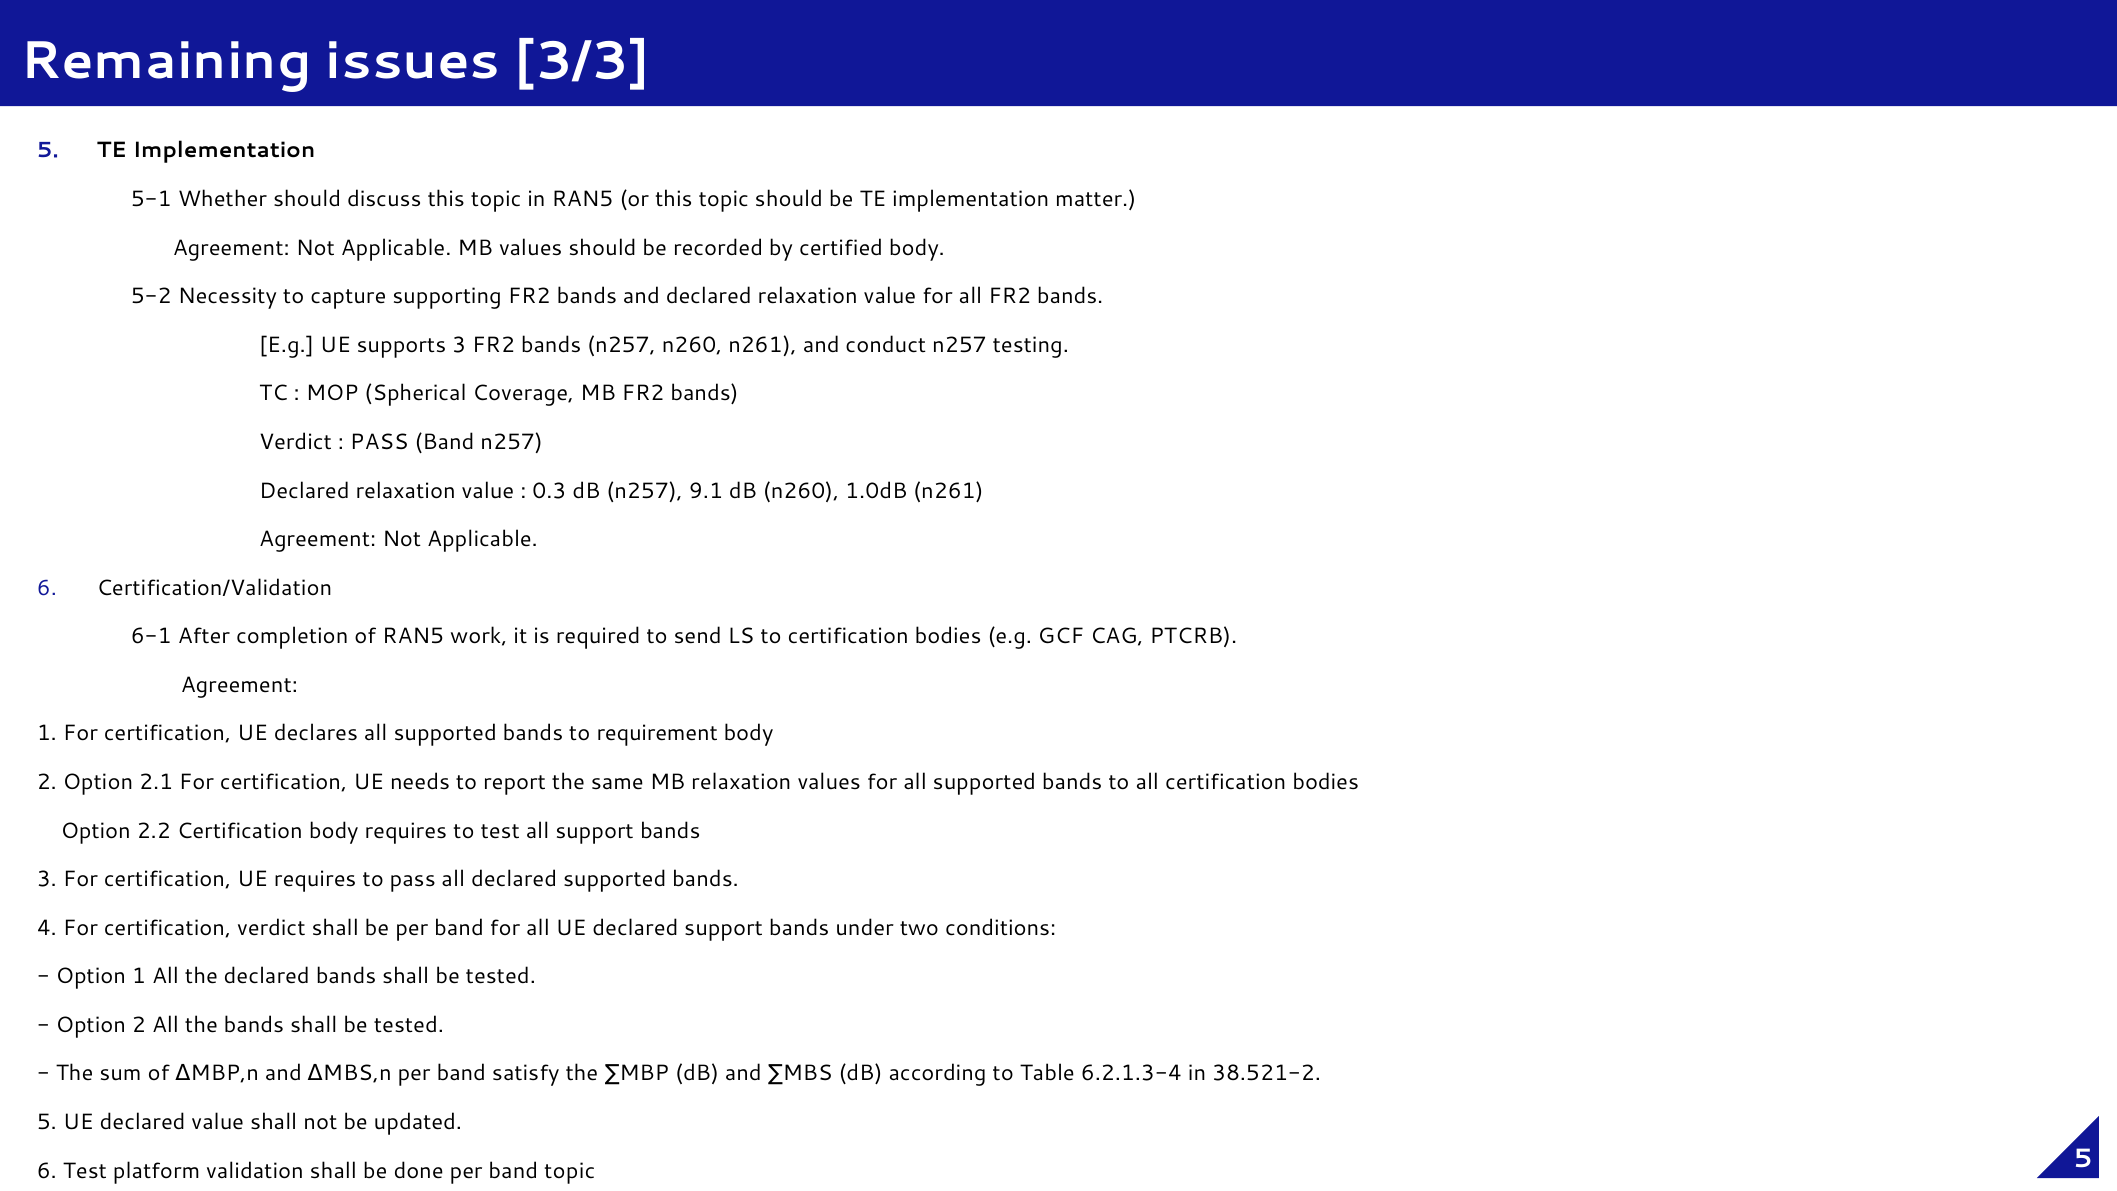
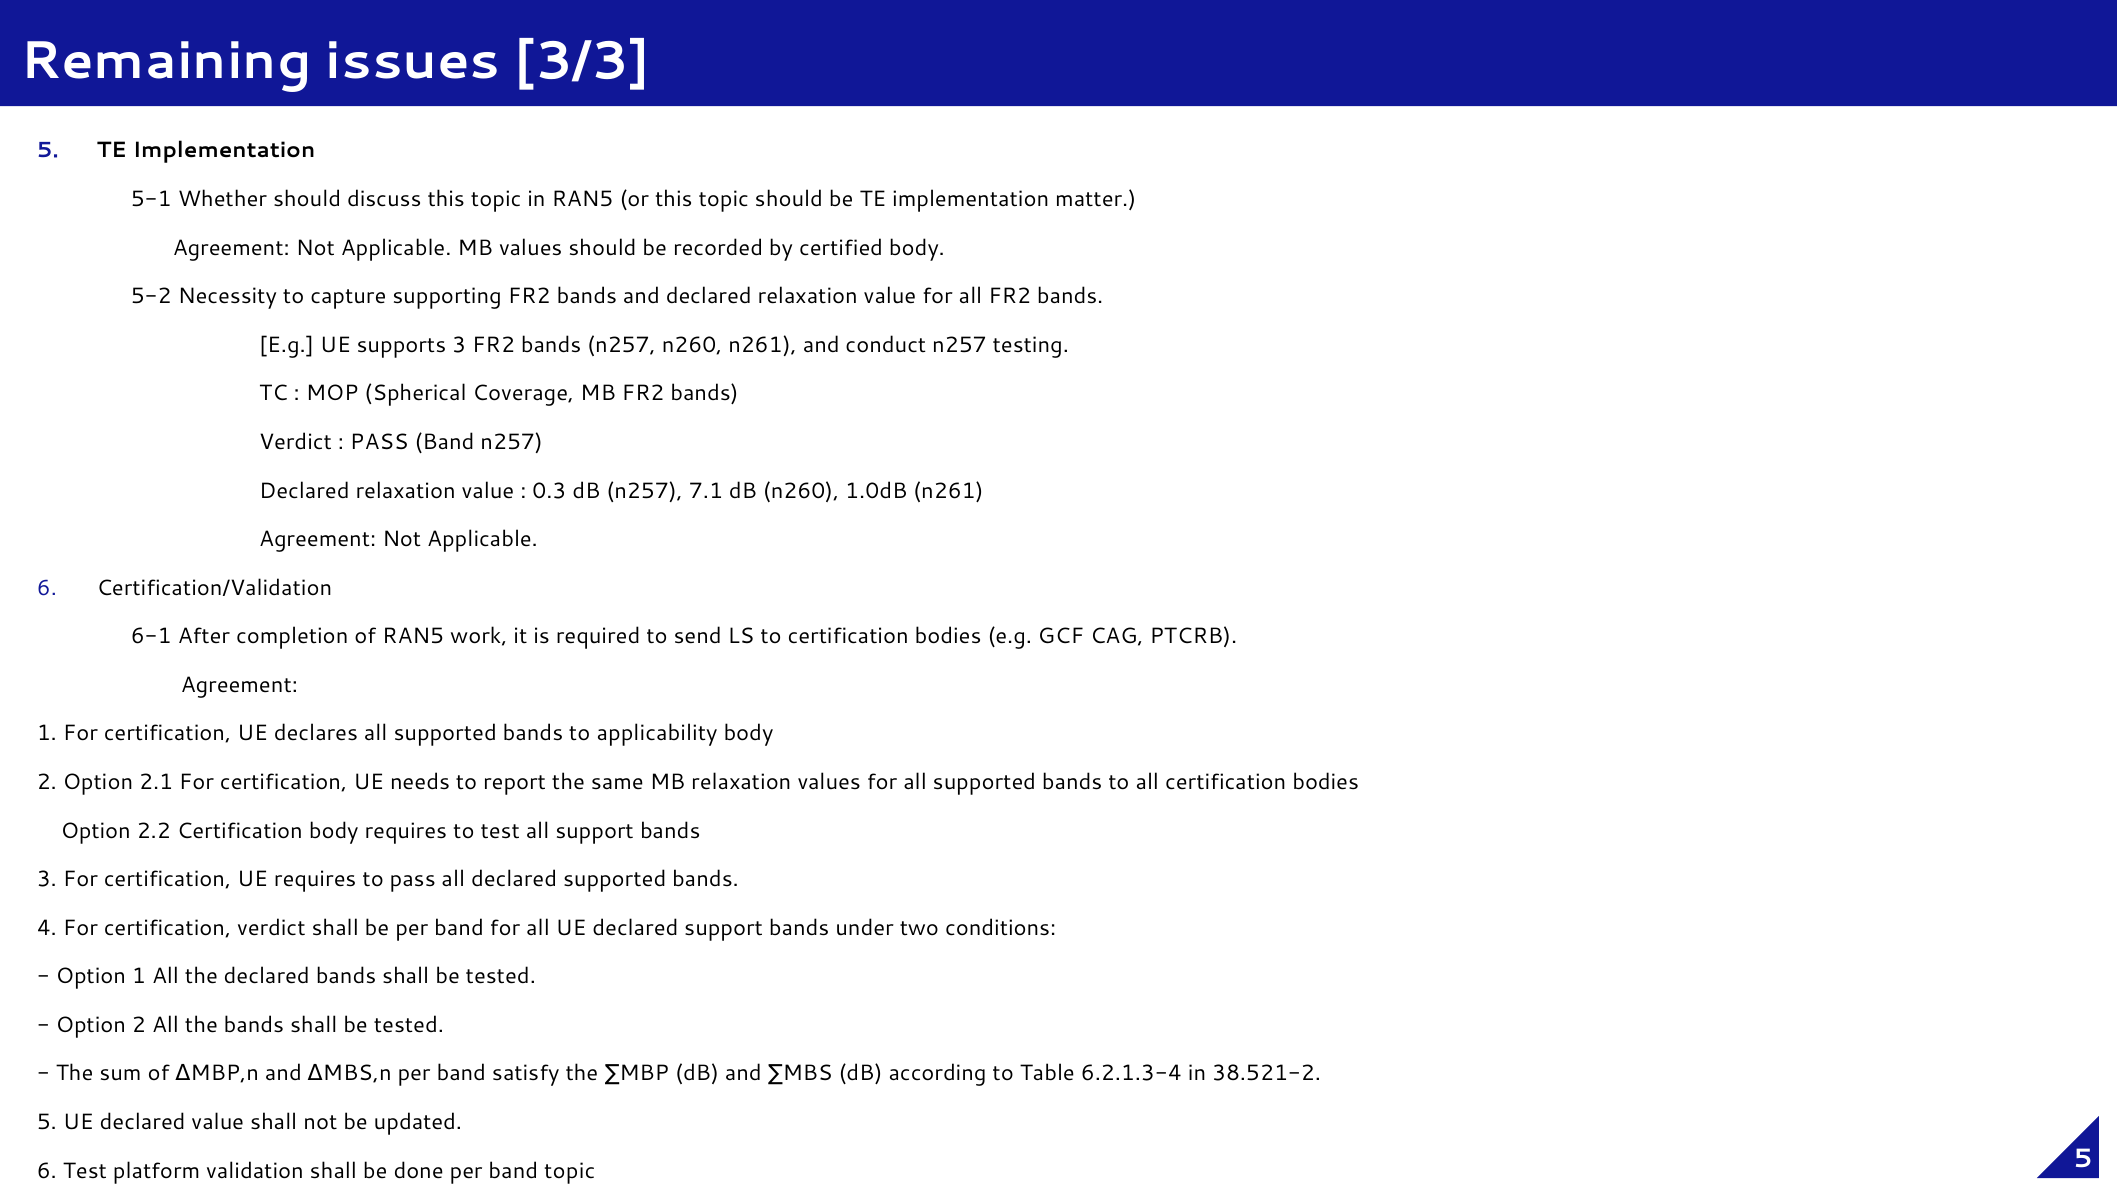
9.1: 9.1 -> 7.1
requirement: requirement -> applicability
